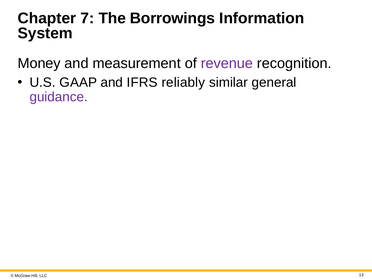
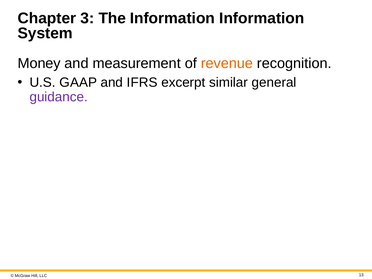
7: 7 -> 3
The Borrowings: Borrowings -> Information
revenue colour: purple -> orange
reliably: reliably -> excerpt
